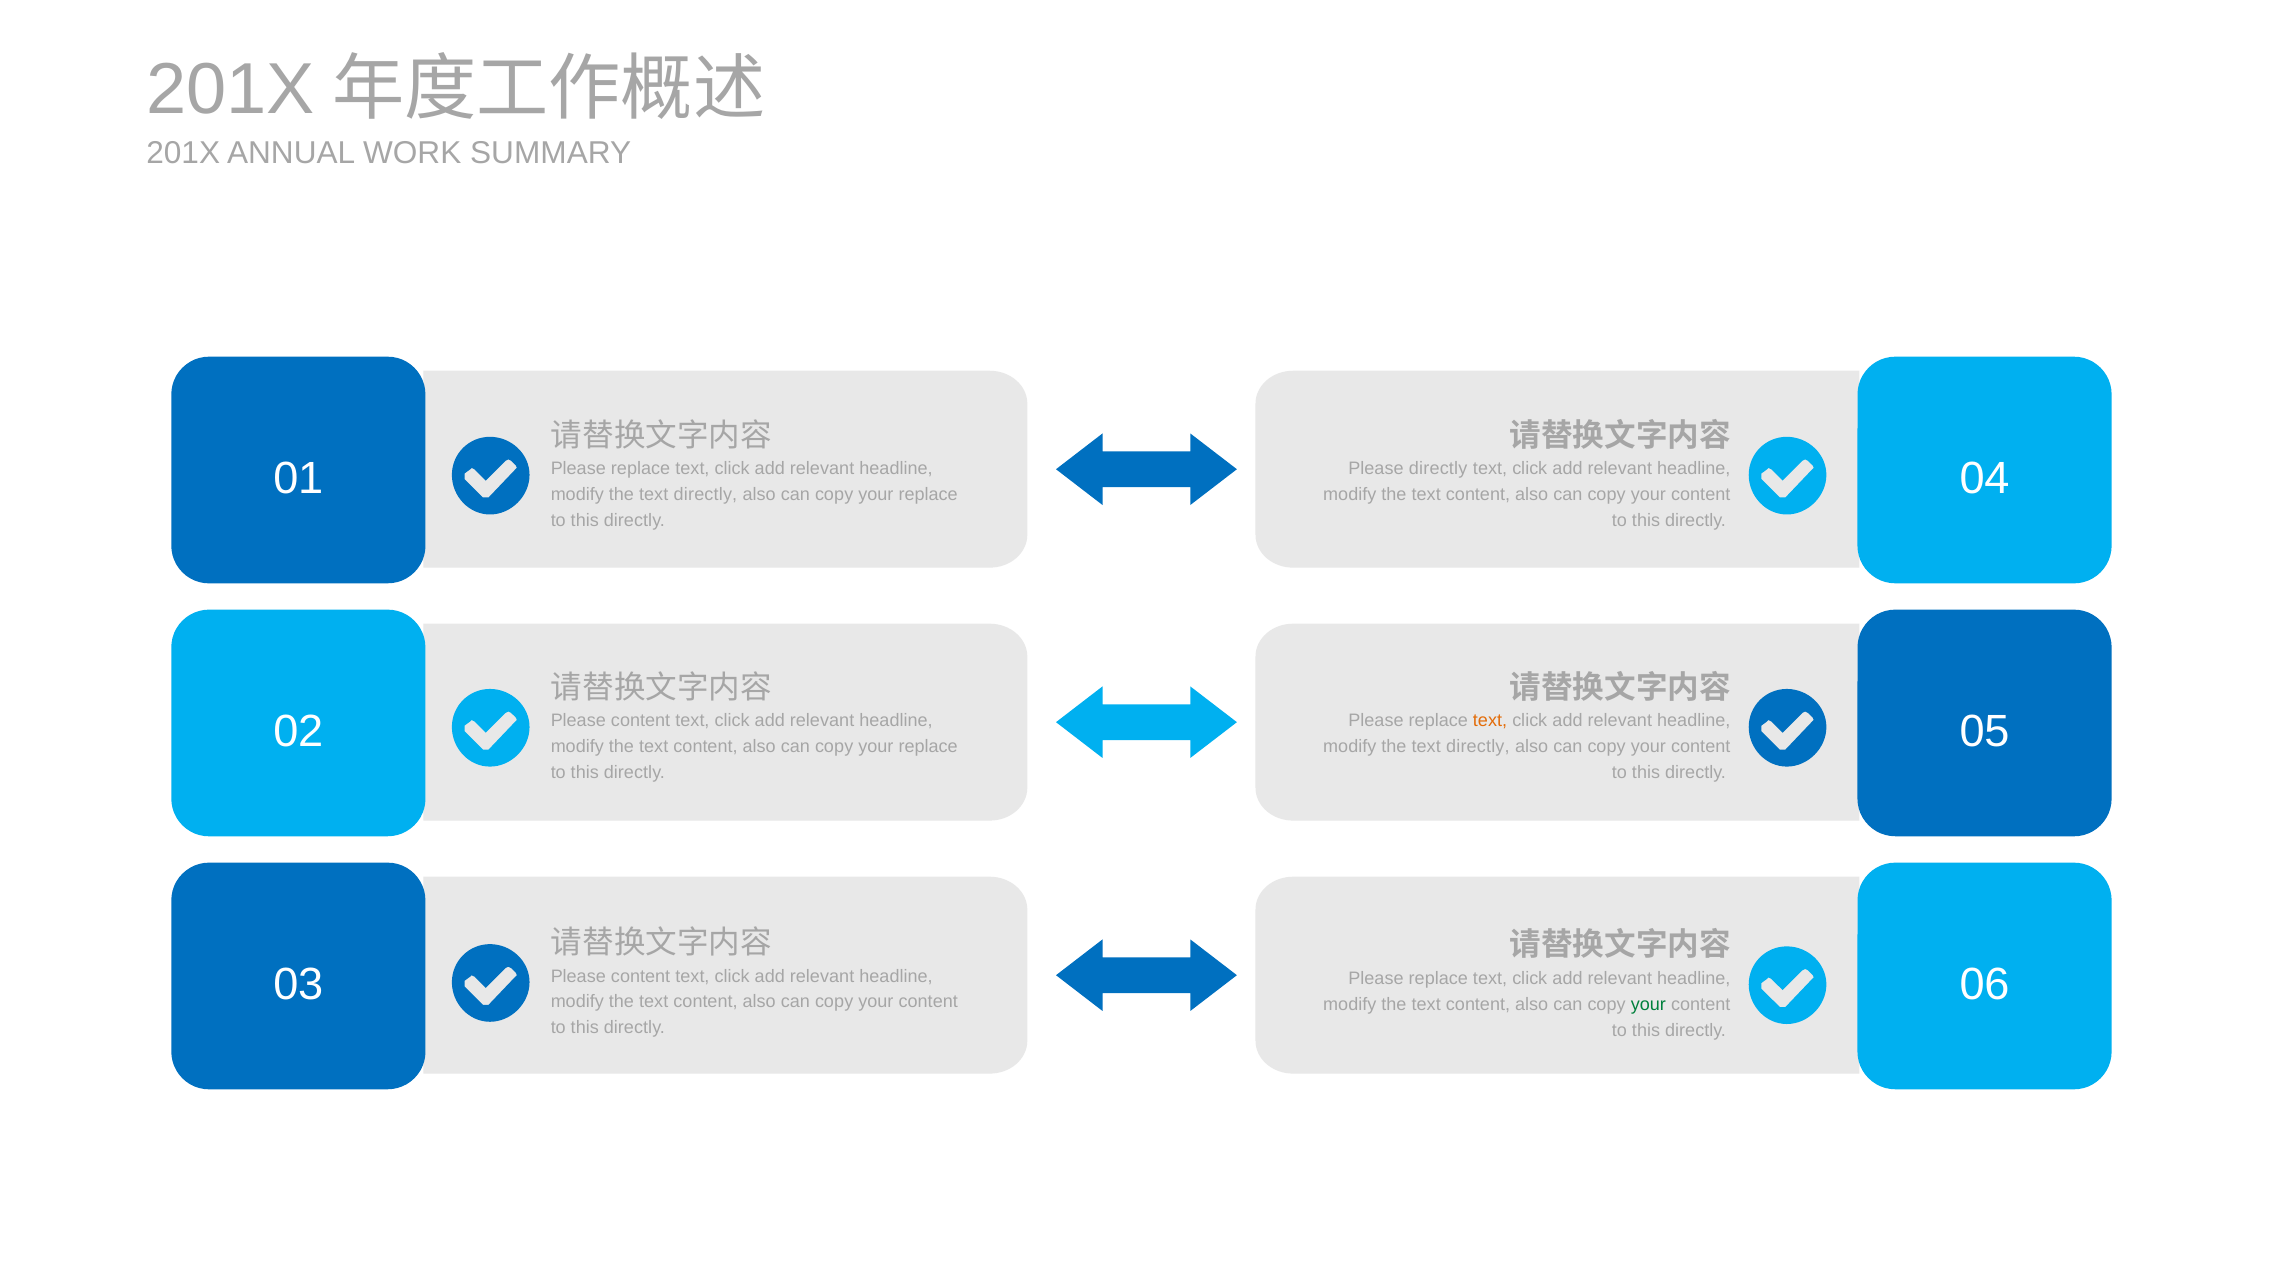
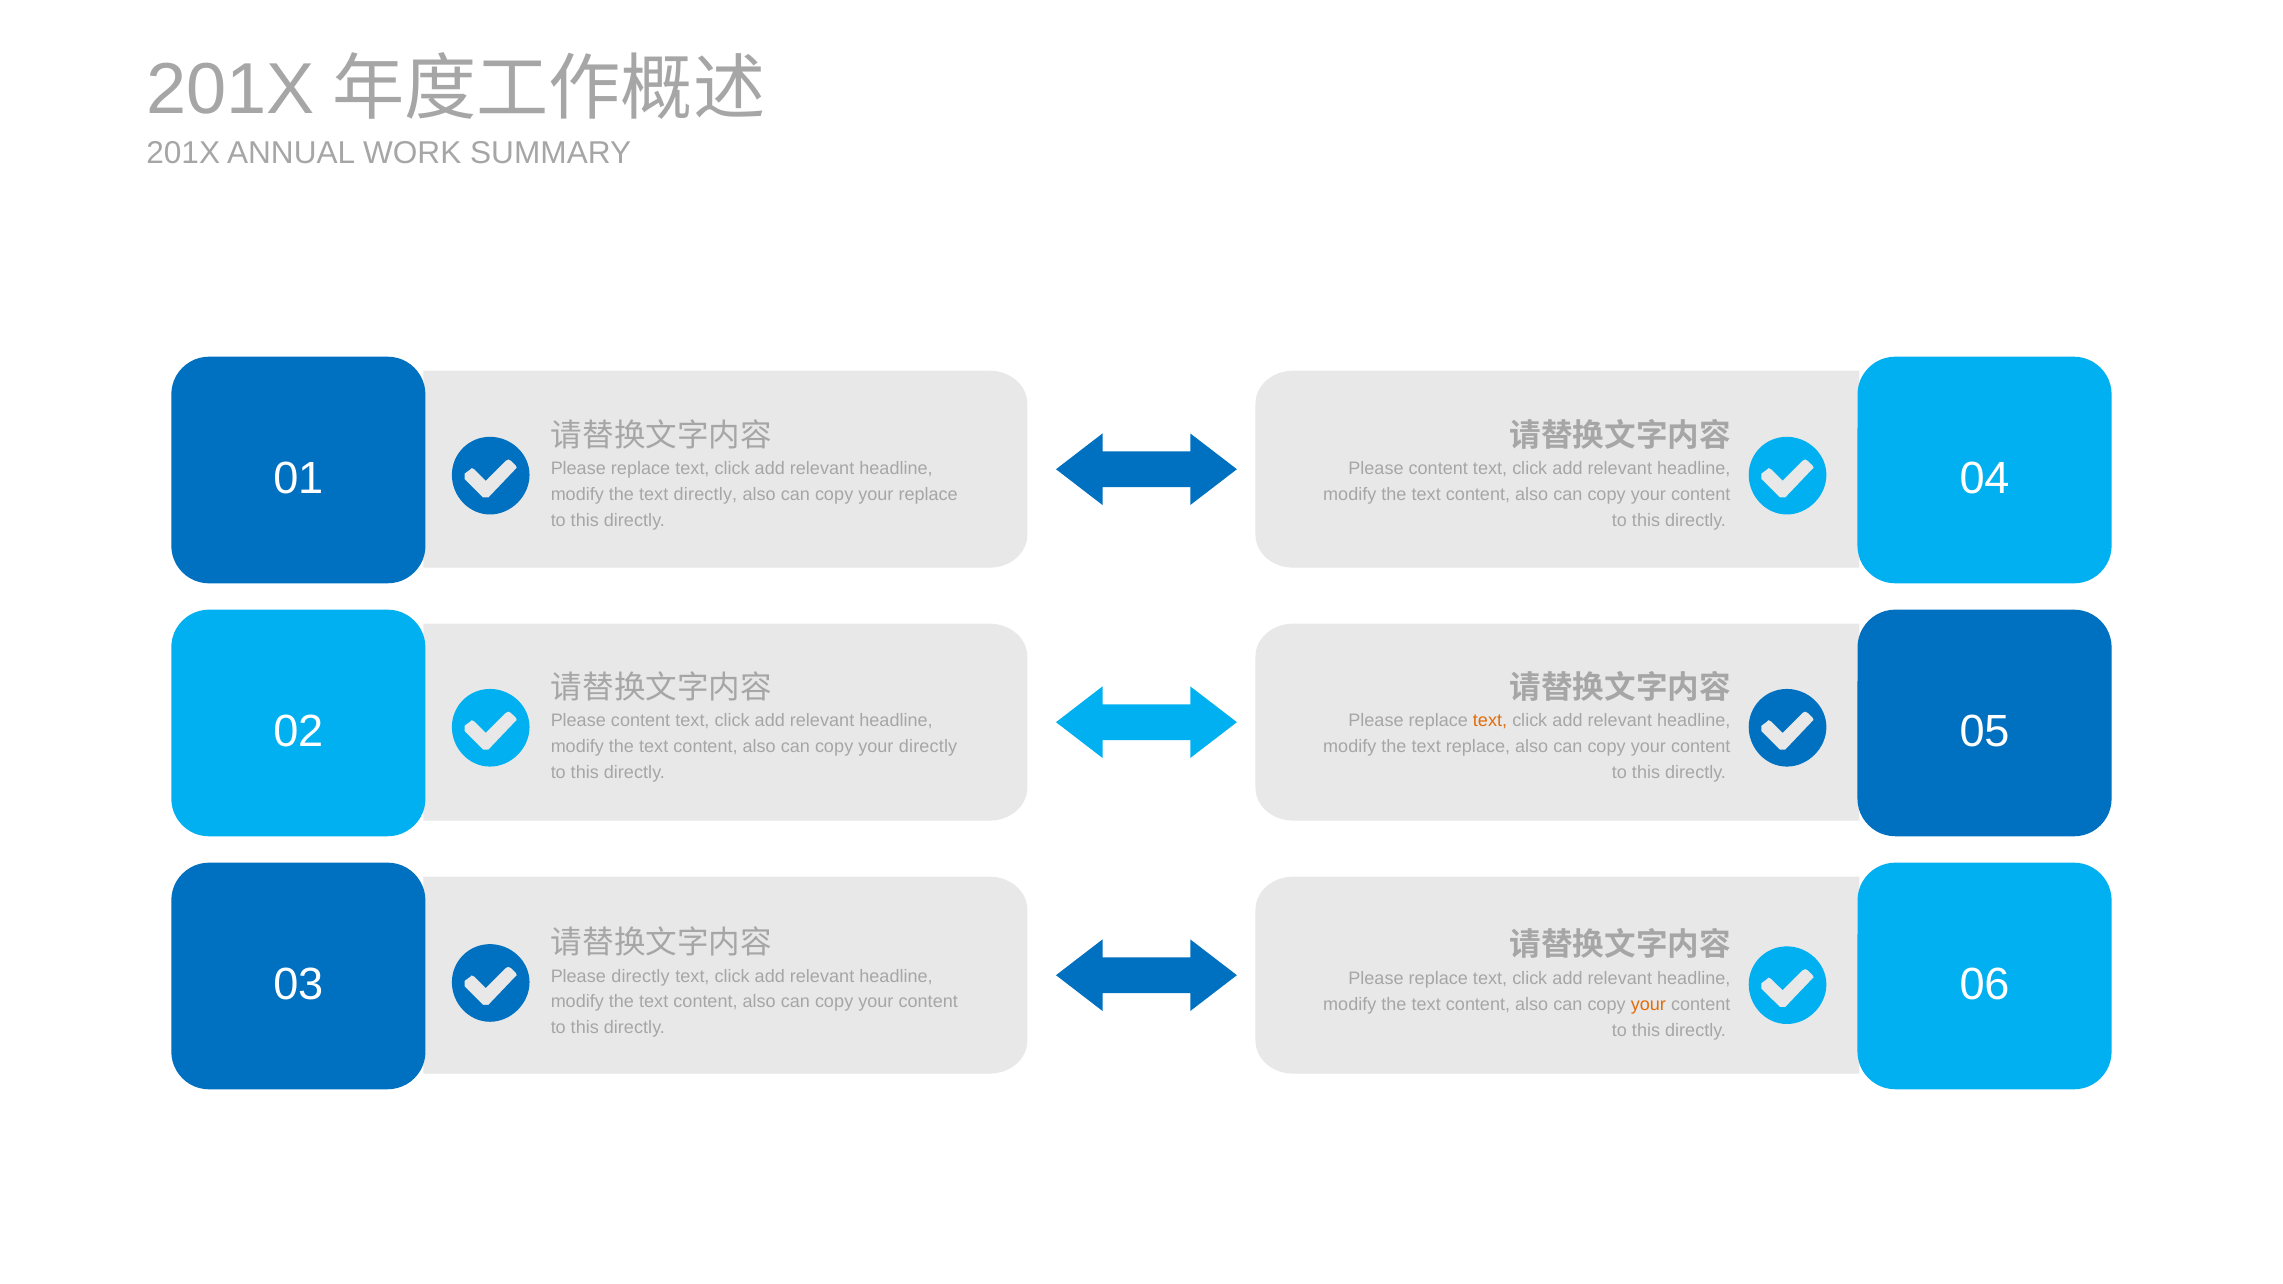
directly at (1438, 469): directly -> content
replace at (928, 747): replace -> directly
directly at (1478, 747): directly -> replace
content at (641, 976): content -> directly
your at (1648, 1004) colour: green -> orange
